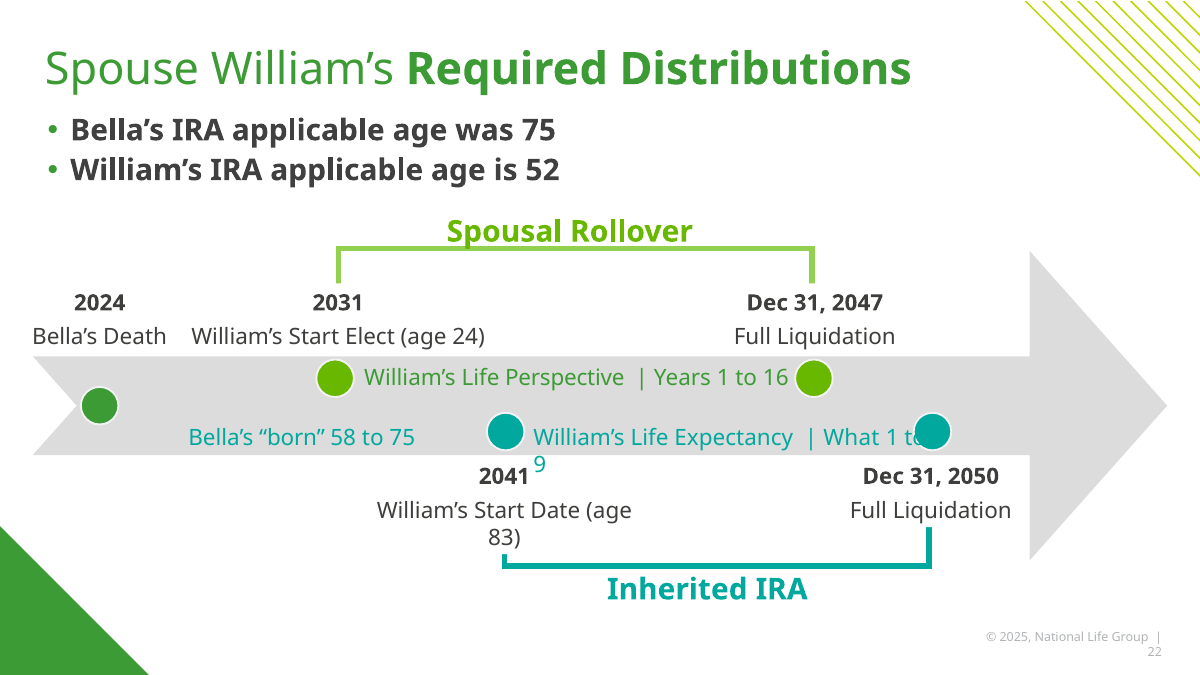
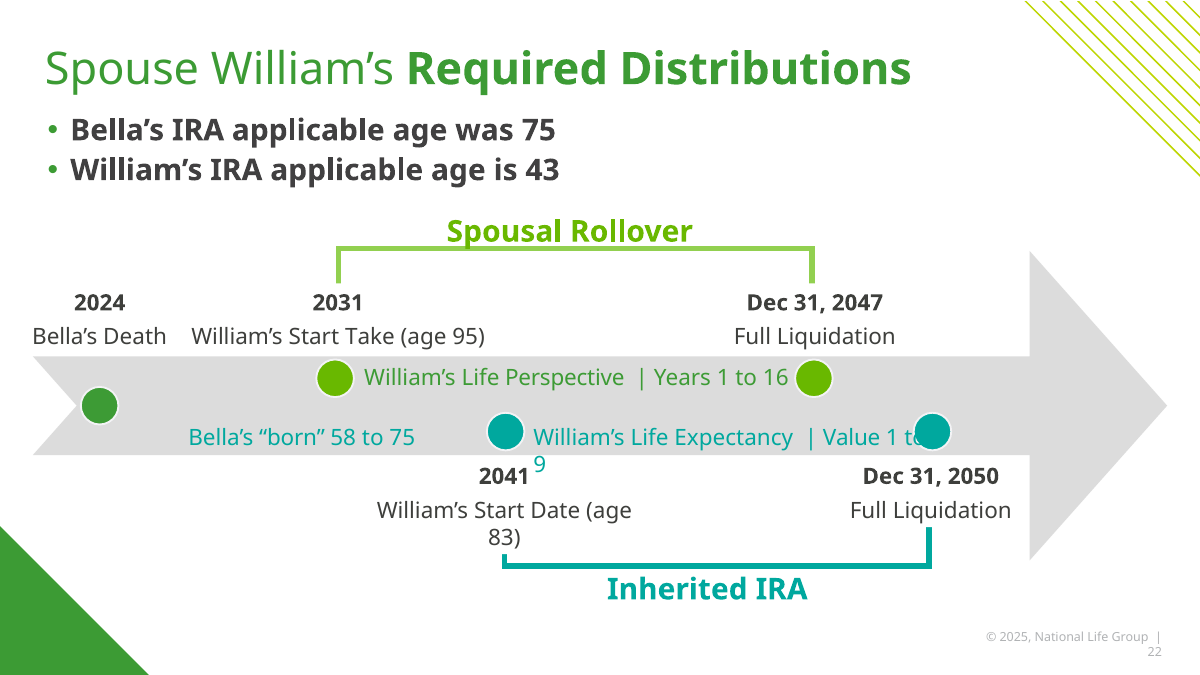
52: 52 -> 43
Elect: Elect -> Take
24: 24 -> 95
What: What -> Value
